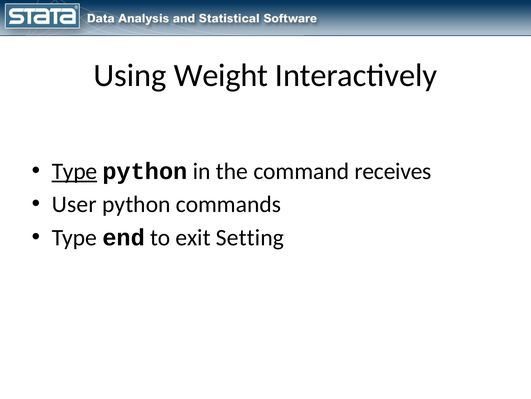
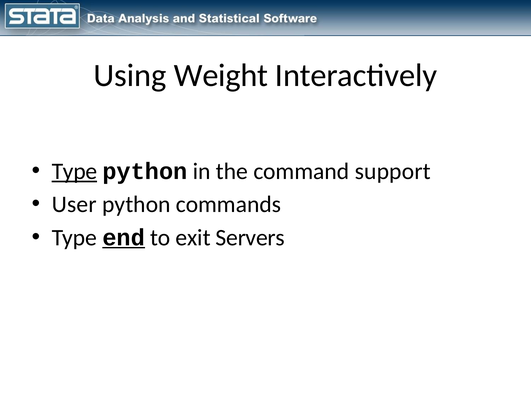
receives: receives -> support
end underline: none -> present
Setting: Setting -> Servers
